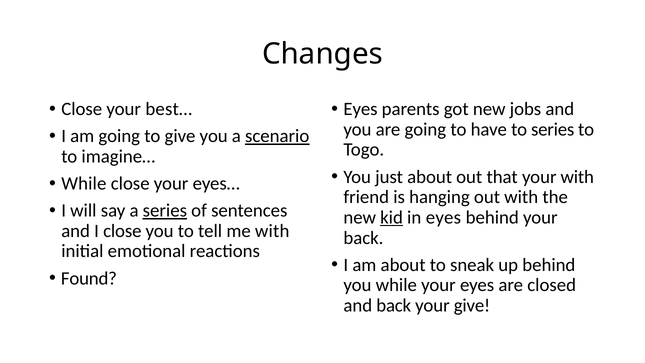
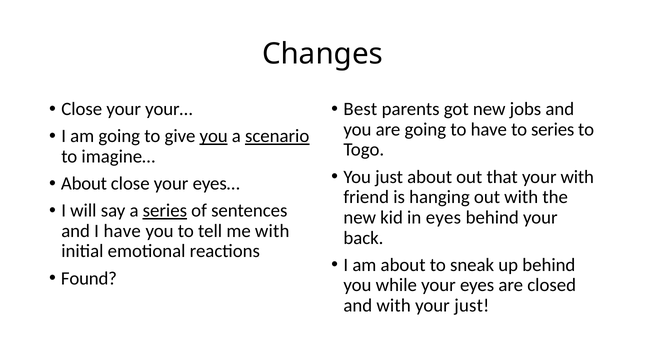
best…: best… -> your…
Eyes at (361, 109): Eyes -> Best
you at (214, 136) underline: none -> present
While at (84, 183): While -> About
kid underline: present -> none
I close: close -> have
and back: back -> with
your give: give -> just
